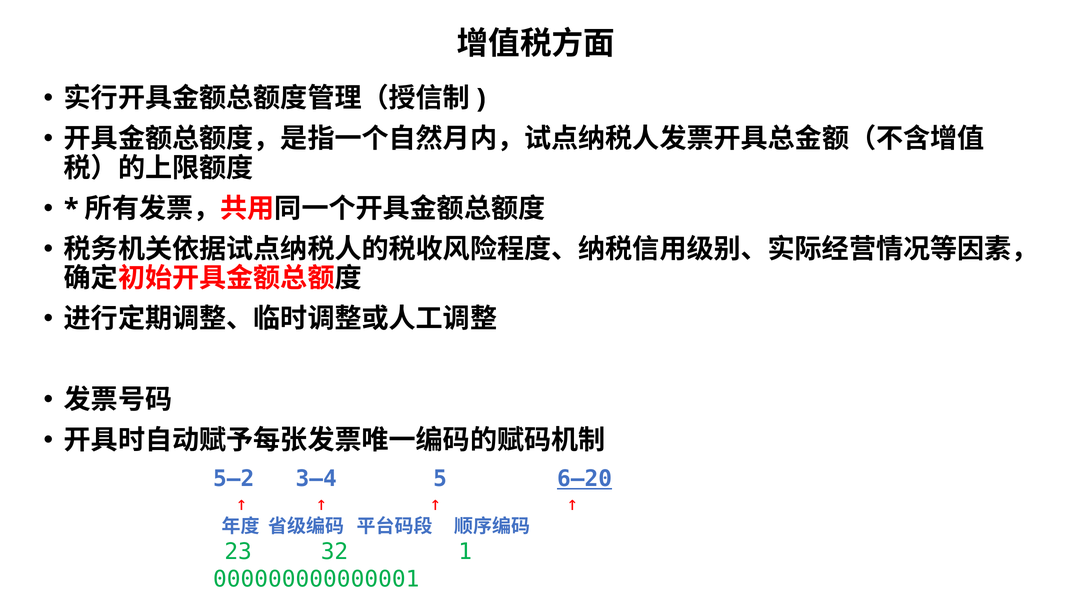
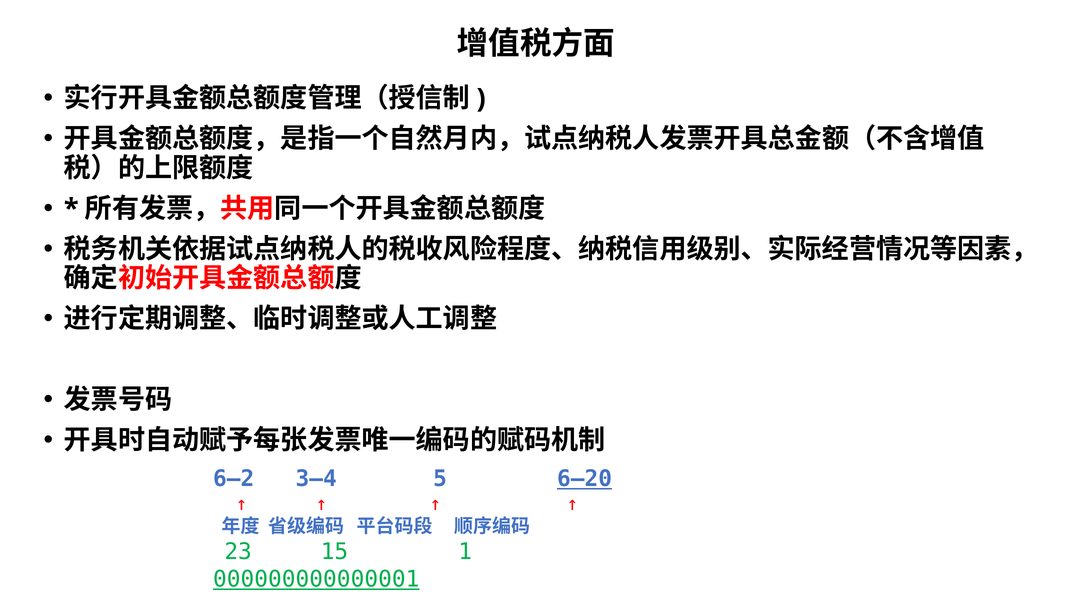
5—2: 5—2 -> 6—2
32: 32 -> 15
000000000000001 underline: none -> present
